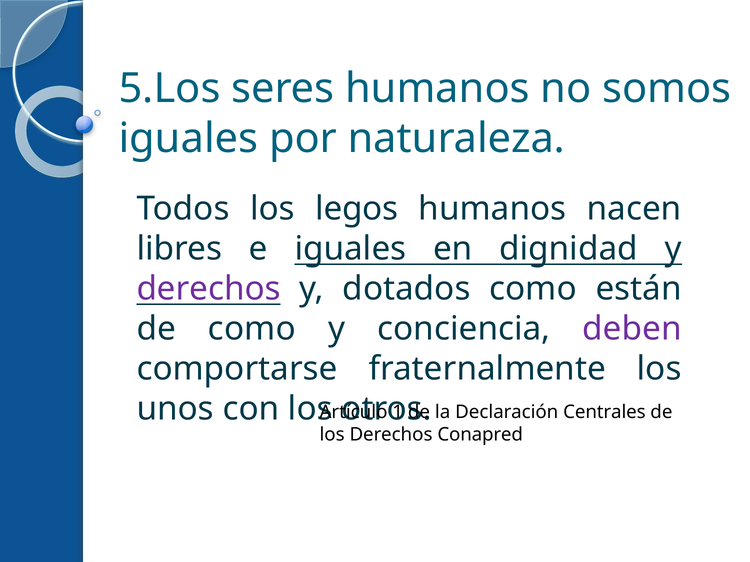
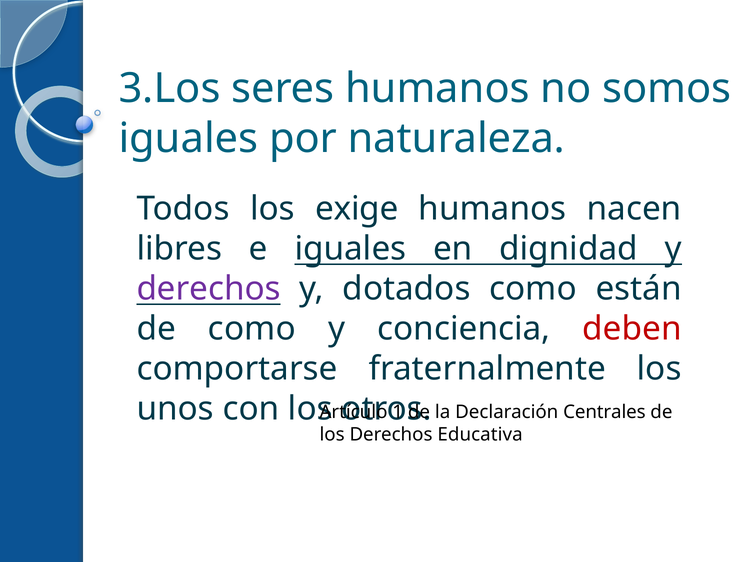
5.Los: 5.Los -> 3.Los
legos: legos -> exige
deben colour: purple -> red
Conapred: Conapred -> Educativa
